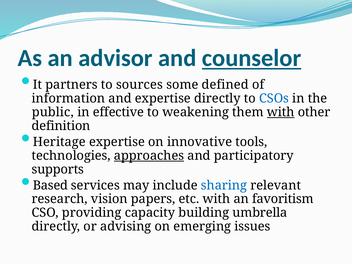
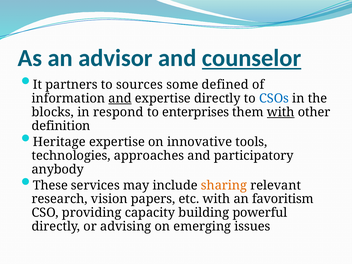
and at (120, 98) underline: none -> present
public: public -> blocks
effective: effective -> respond
weakening: weakening -> enterprises
approaches underline: present -> none
supports: supports -> anybody
Based: Based -> These
sharing colour: blue -> orange
umbrella: umbrella -> powerful
